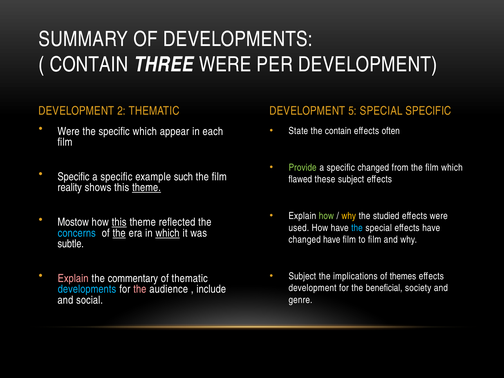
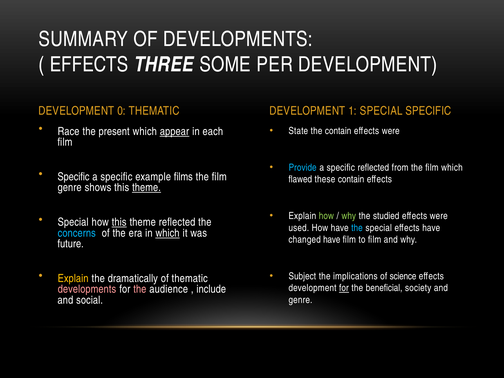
CONTAIN at (89, 64): CONTAIN -> EFFECTS
THREE WERE: WERE -> SOME
2: 2 -> 0
5: 5 -> 1
Were at (69, 131): Were -> Race
the specific: specific -> present
appear underline: none -> present
often at (391, 131): often -> were
Provide colour: light green -> light blue
specific changed: changed -> reflected
such: such -> films
these subject: subject -> contain
reality at (70, 188): reality -> genre
why at (349, 216) colour: yellow -> light green
Mostow at (73, 222): Mostow -> Special
the at (119, 233) underline: present -> none
subtle: subtle -> future
Explain at (73, 279) colour: pink -> yellow
commentary: commentary -> dramatically
themes: themes -> science
for at (344, 288) underline: none -> present
developments at (87, 289) colour: light blue -> pink
